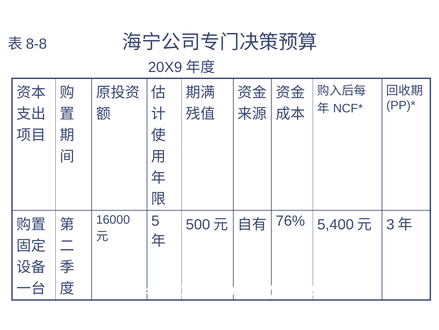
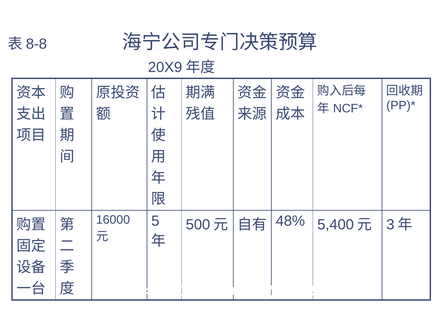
76%: 76% -> 48%
